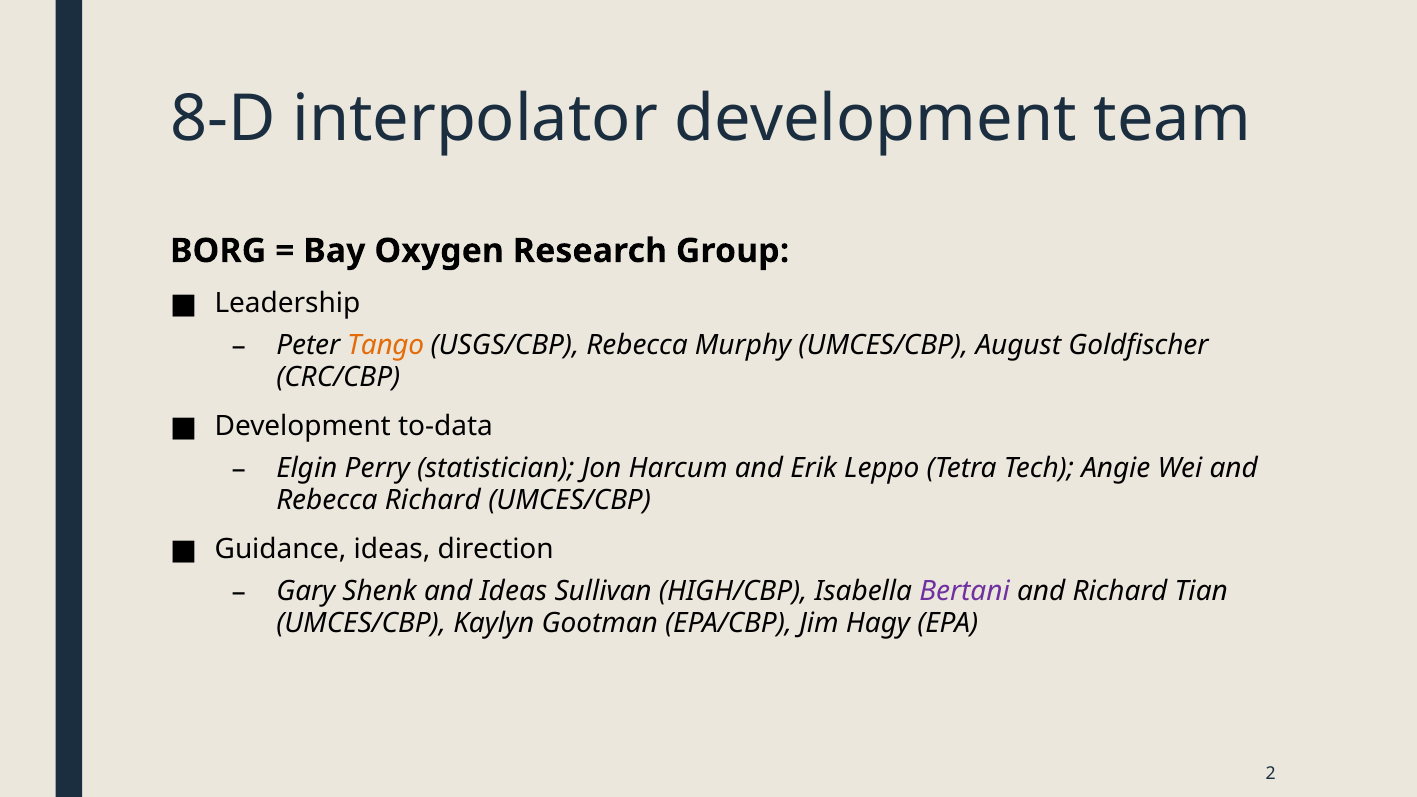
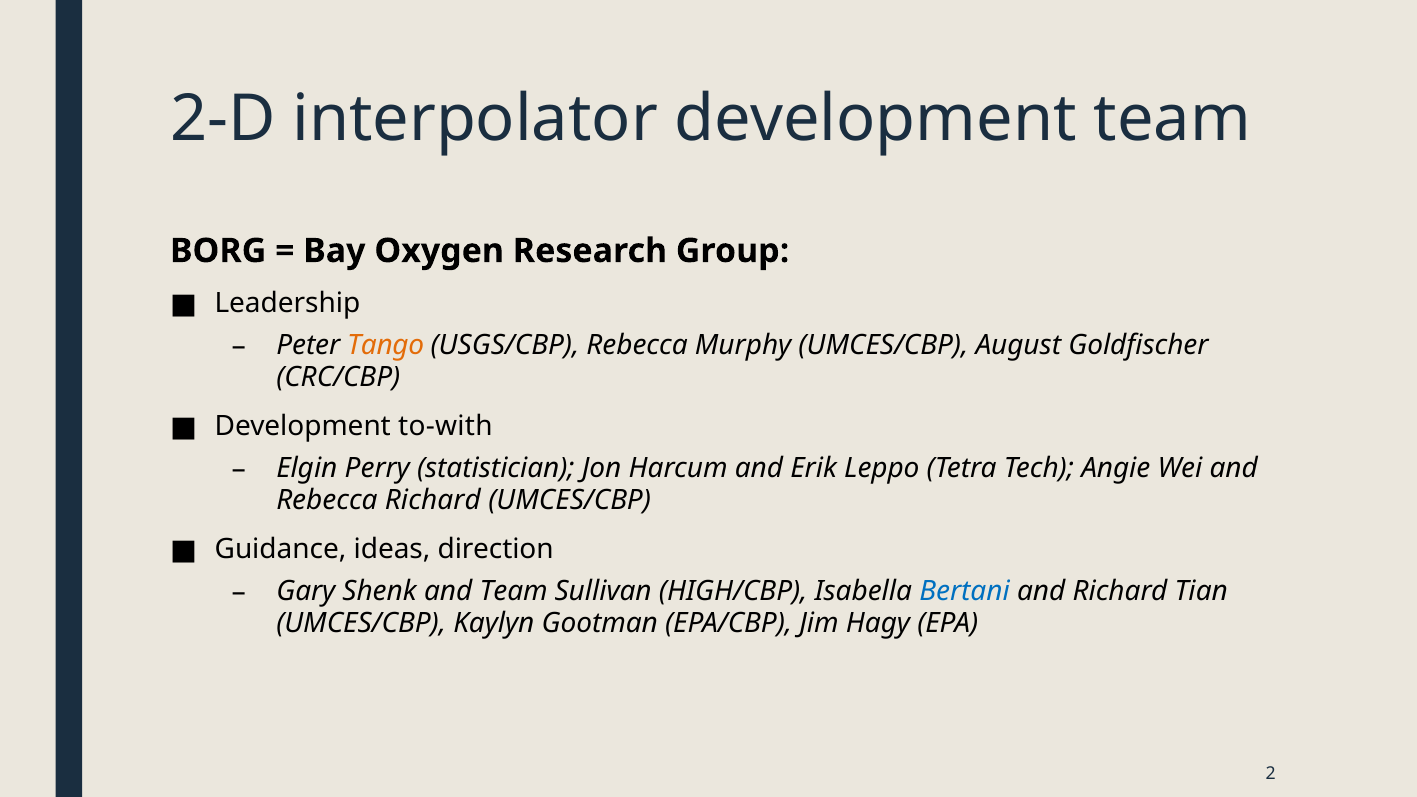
8-D: 8-D -> 2-D
to-data: to-data -> to-with
and Ideas: Ideas -> Team
Bertani colour: purple -> blue
